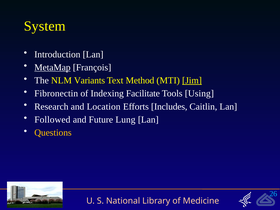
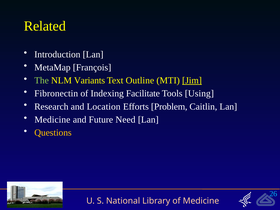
System: System -> Related
MetaMap underline: present -> none
The colour: white -> light green
Method: Method -> Outline
Includes: Includes -> Problem
Followed at (52, 120): Followed -> Medicine
Lung: Lung -> Need
